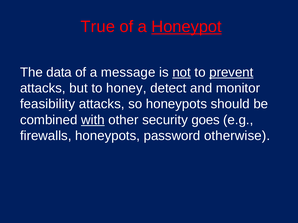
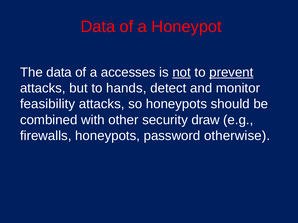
True at (98, 27): True -> Data
Honeypot underline: present -> none
message: message -> accesses
honey: honey -> hands
with underline: present -> none
goes: goes -> draw
